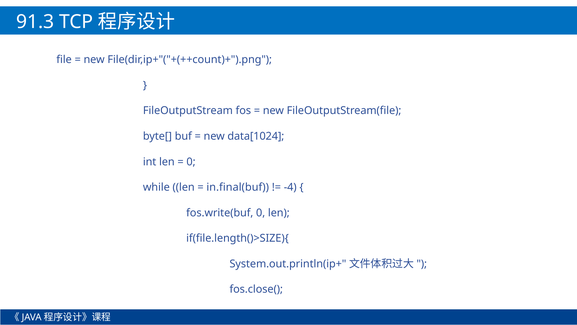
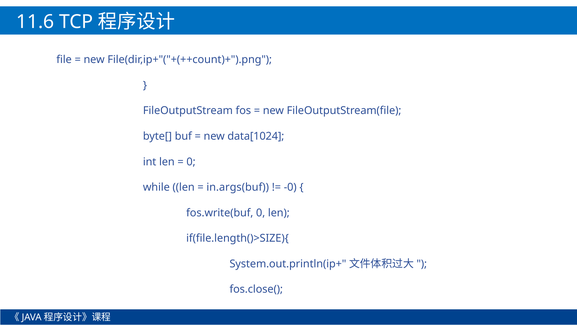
91.3: 91.3 -> 11.6
in.final(buf: in.final(buf -> in.args(buf
-4: -4 -> -0
